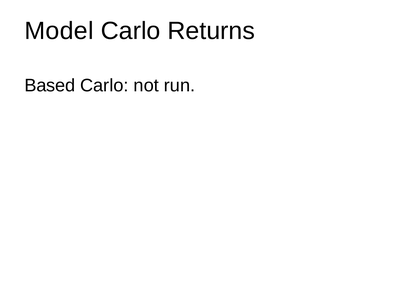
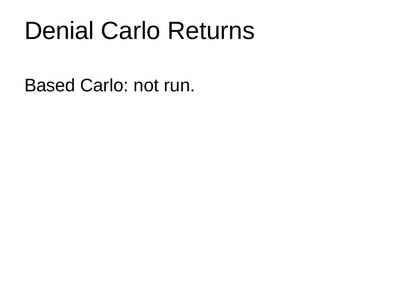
Model: Model -> Denial
